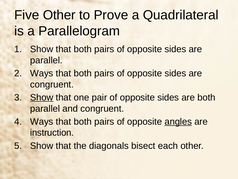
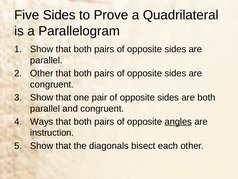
Five Other: Other -> Sides
Ways at (42, 73): Ways -> Other
Show at (42, 97) underline: present -> none
